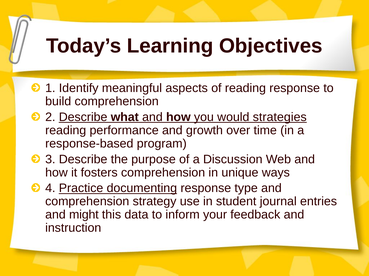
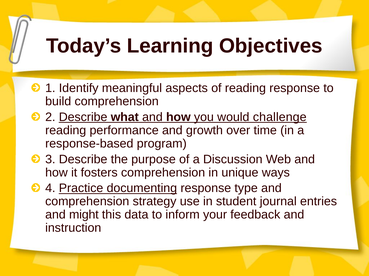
strategies: strategies -> challenge
